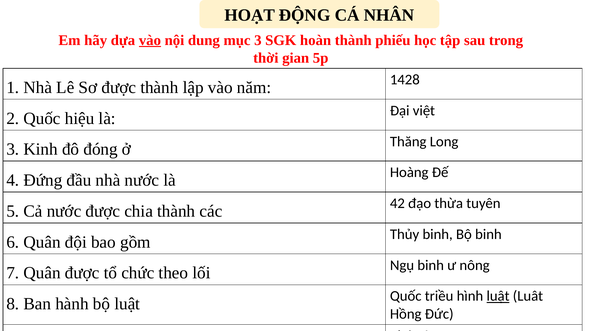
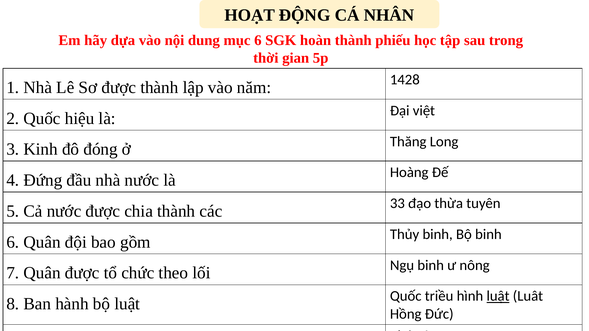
vào at (150, 40) underline: present -> none
mục 3: 3 -> 6
42: 42 -> 33
